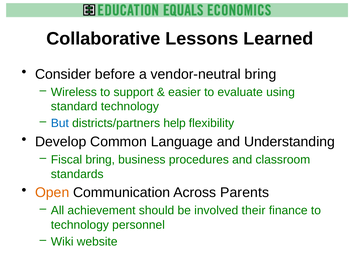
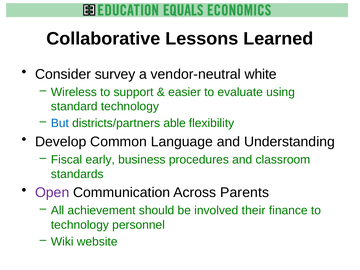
before: before -> survey
vendor-neutral bring: bring -> white
help: help -> able
Fiscal bring: bring -> early
Open colour: orange -> purple
